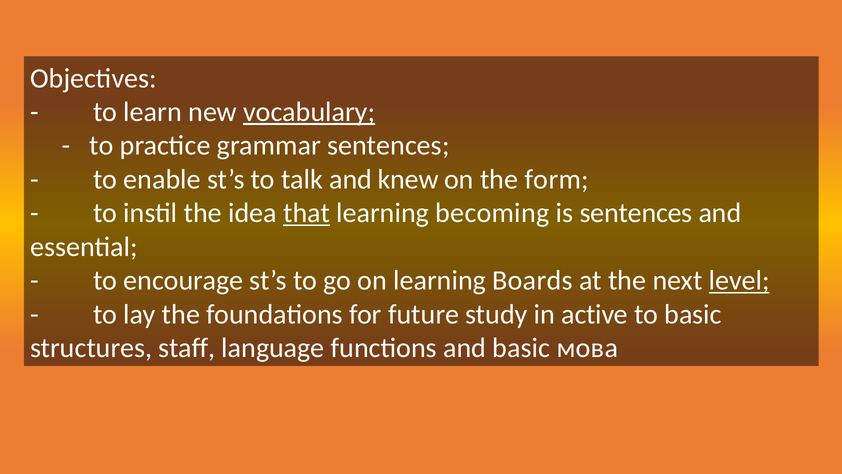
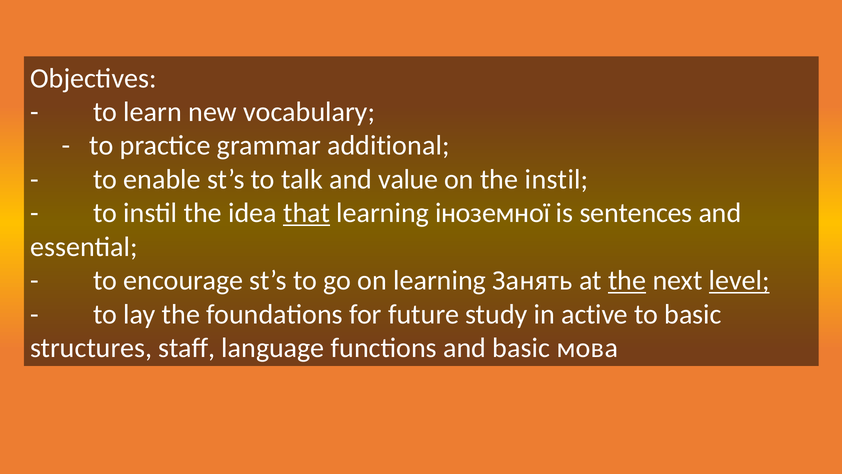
vocabulary underline: present -> none
grammar sentences: sentences -> additional
knew: knew -> value
the form: form -> instil
becoming: becoming -> іноземної
Boards: Boards -> Занять
the at (627, 280) underline: none -> present
